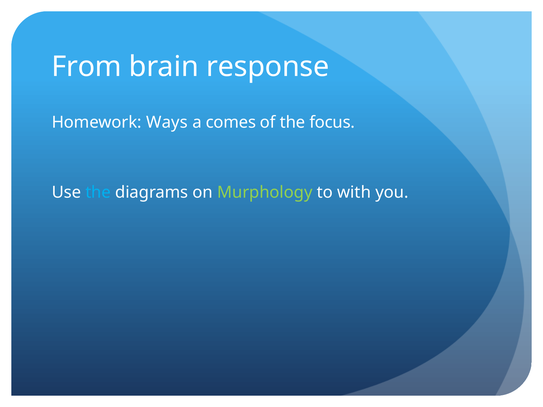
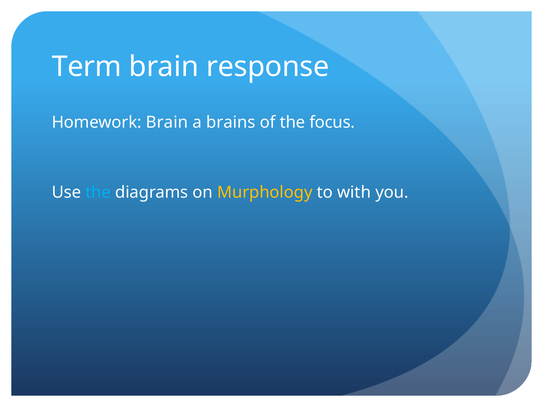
From: From -> Term
Homework Ways: Ways -> Brain
comes: comes -> brains
Murphology colour: light green -> yellow
